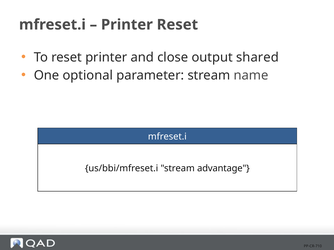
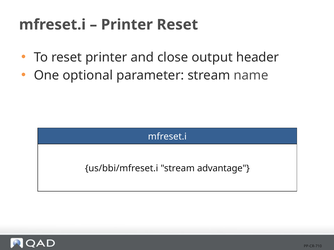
shared: shared -> header
